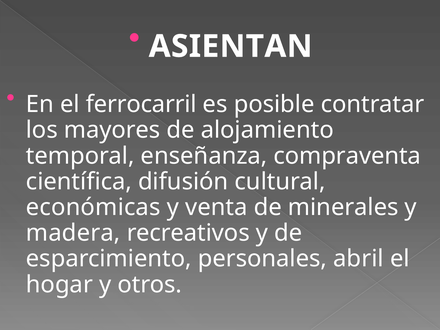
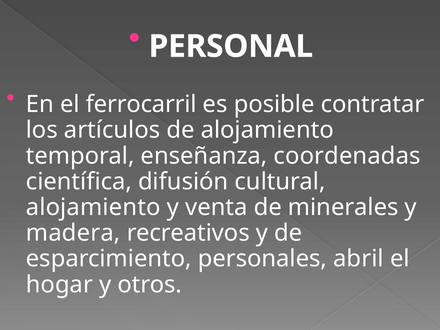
ASIENTAN: ASIENTAN -> PERSONAL
mayores: mayores -> artículos
compraventa: compraventa -> coordenadas
económicas at (93, 207): económicas -> alojamiento
